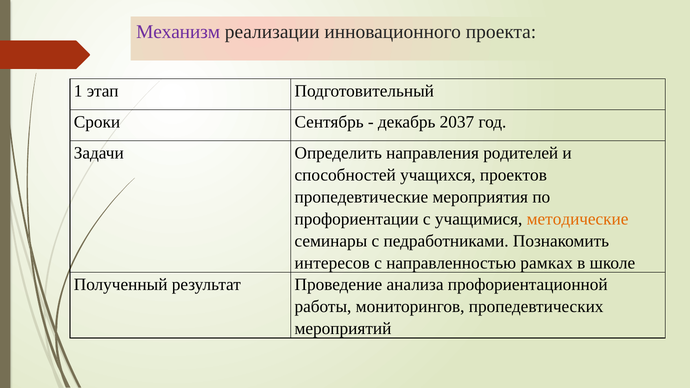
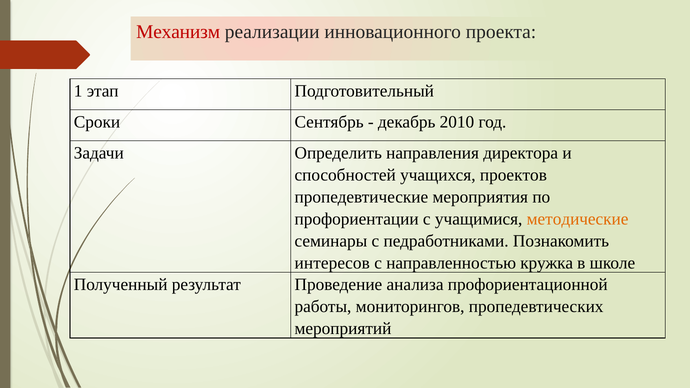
Механизм colour: purple -> red
2037: 2037 -> 2010
родителей: родителей -> директора
рамках: рамках -> кружка
